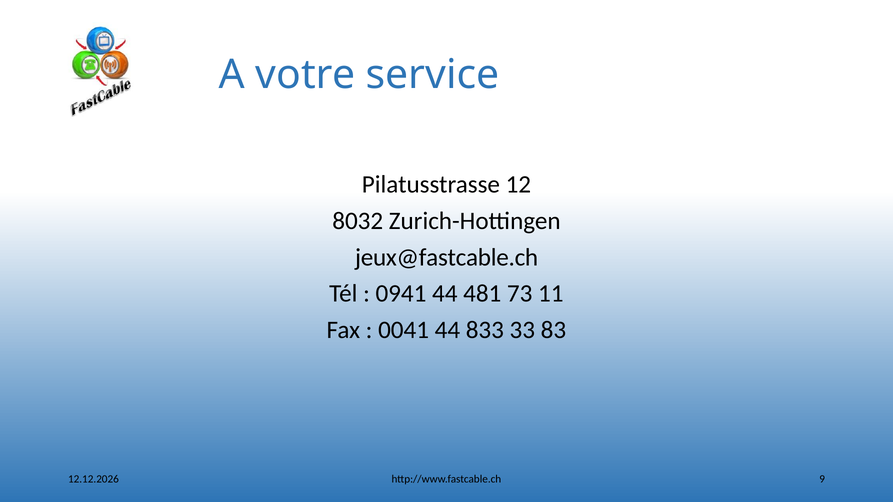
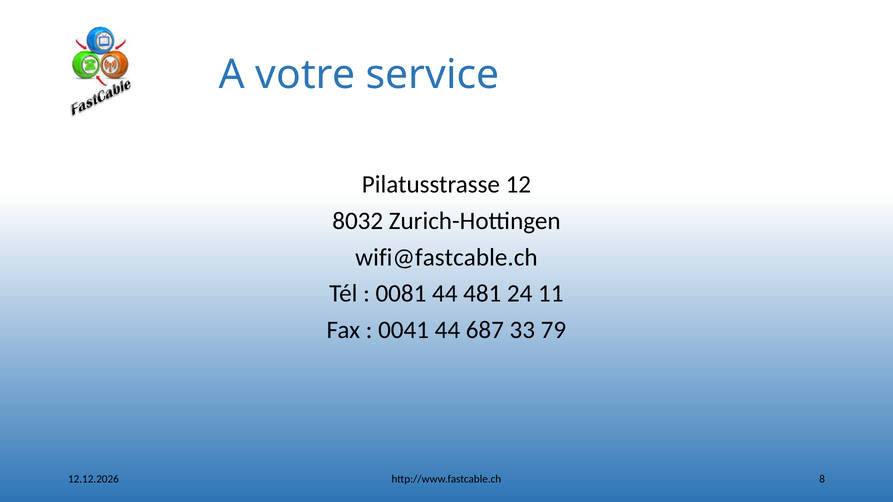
jeux@fastcable.ch: jeux@fastcable.ch -> wifi@fastcable.ch
0941: 0941 -> 0081
73: 73 -> 24
833: 833 -> 687
83: 83 -> 79
9: 9 -> 8
